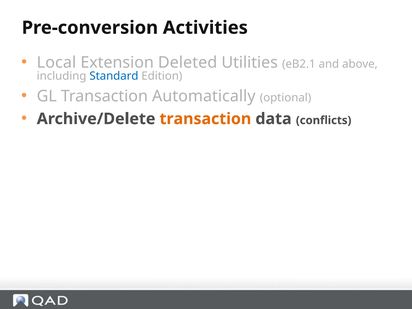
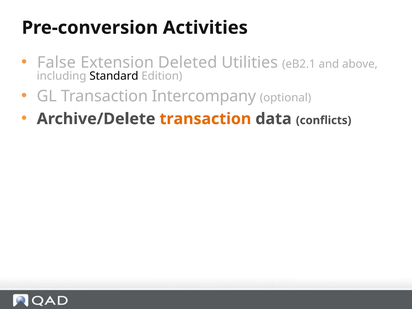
Local: Local -> False
Standard colour: blue -> black
Automatically: Automatically -> Intercompany
